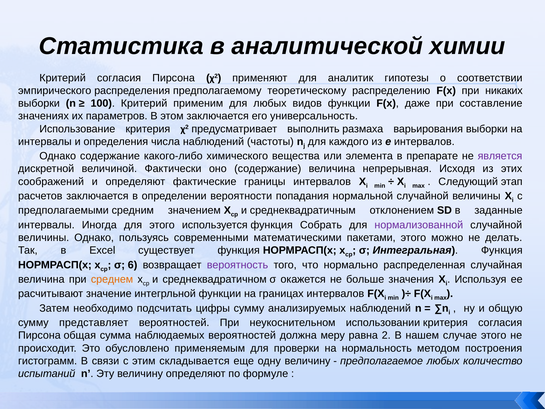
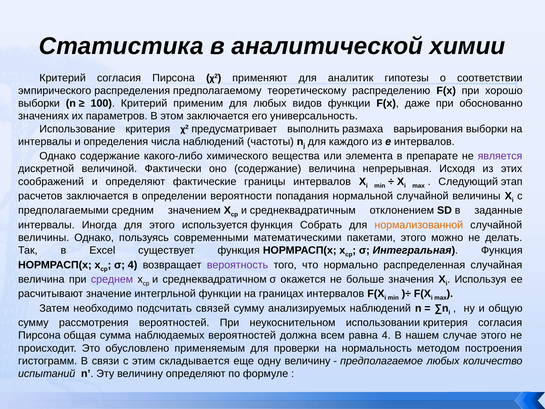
никаких: никаких -> хорошо
составление: составление -> обоснованно
нормализованной colour: purple -> orange
σ 6: 6 -> 4
среднем colour: orange -> purple
цифры: цифры -> связей
представляет: представляет -> рассмотрения
меру: меру -> всем
равна 2: 2 -> 4
